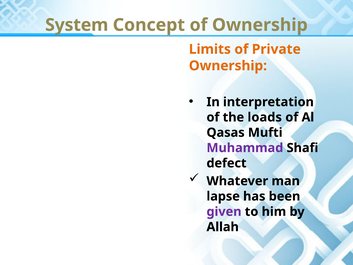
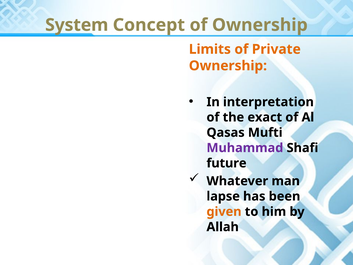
loads: loads -> exact
defect: defect -> future
given colour: purple -> orange
